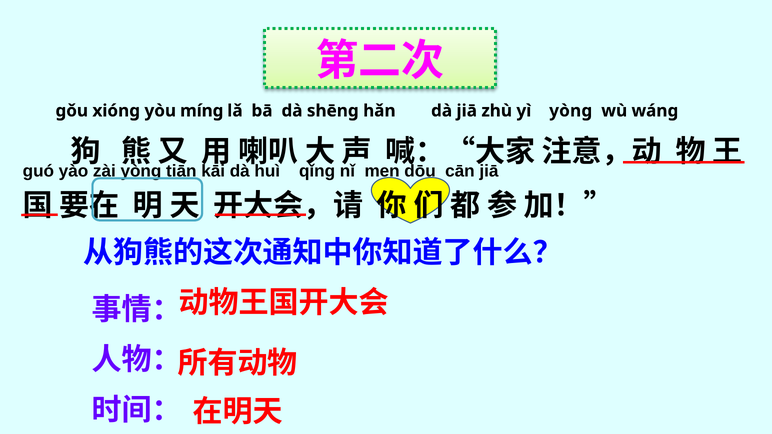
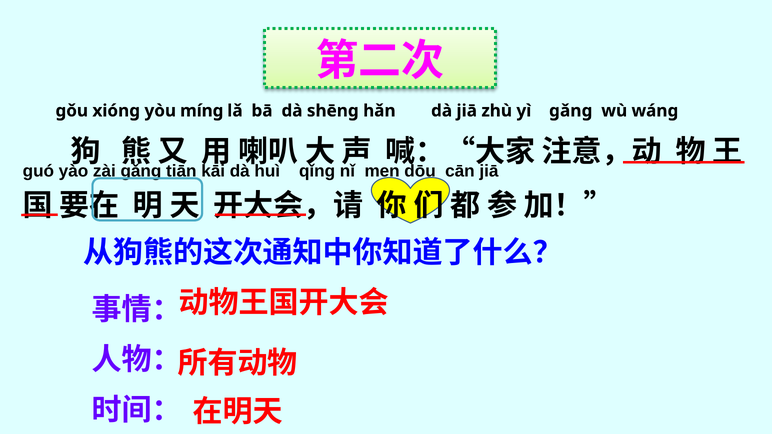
yì yònɡ: yònɡ -> ɡǎnɡ
zài yònɡ: yònɡ -> ɡǎnɡ
